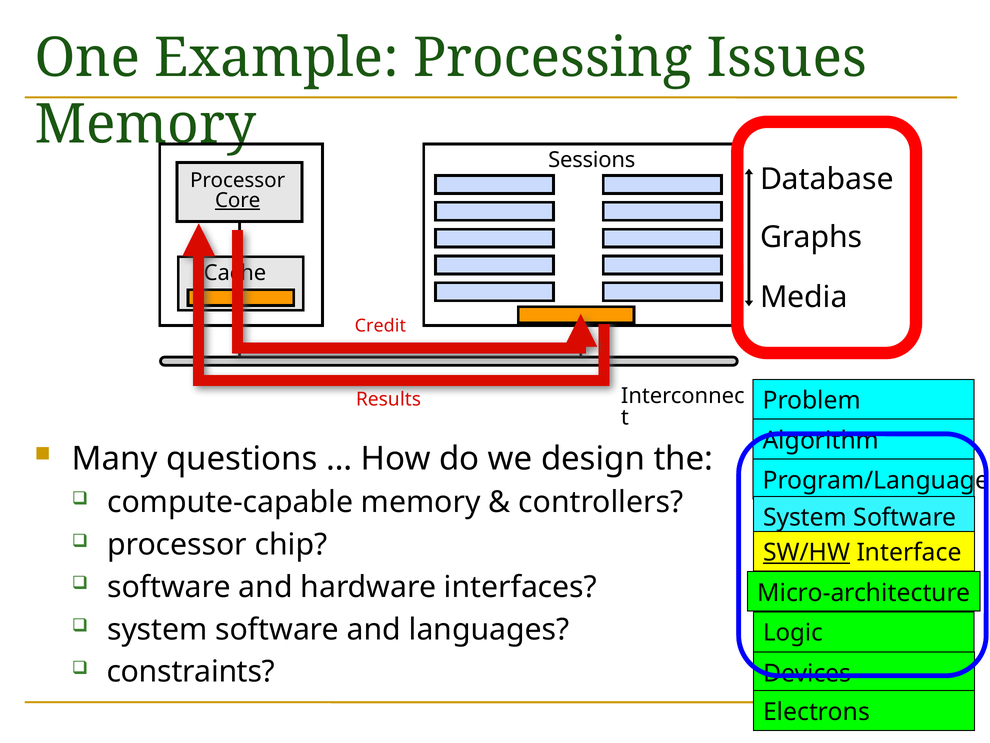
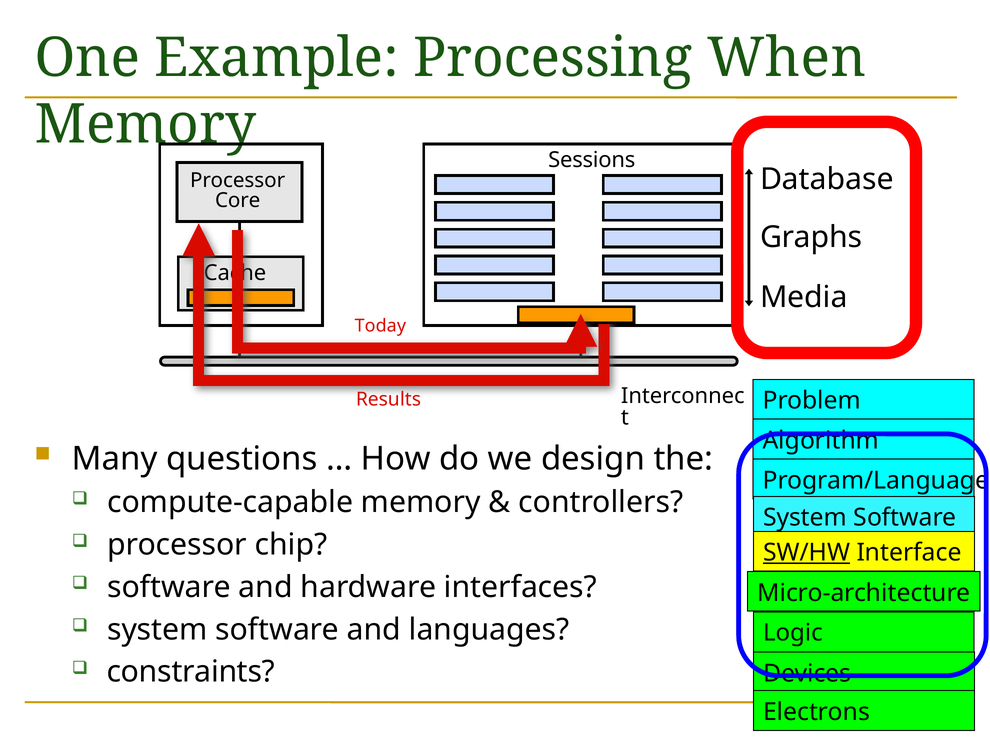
Issues: Issues -> When
Core underline: present -> none
Credit: Credit -> Today
